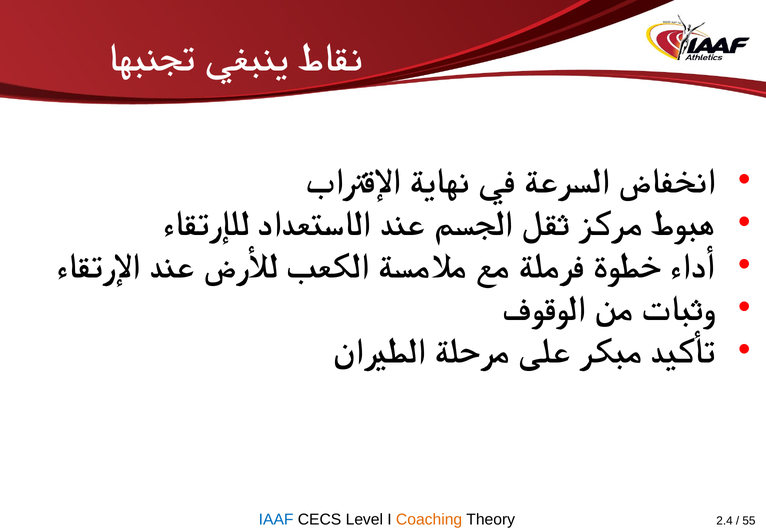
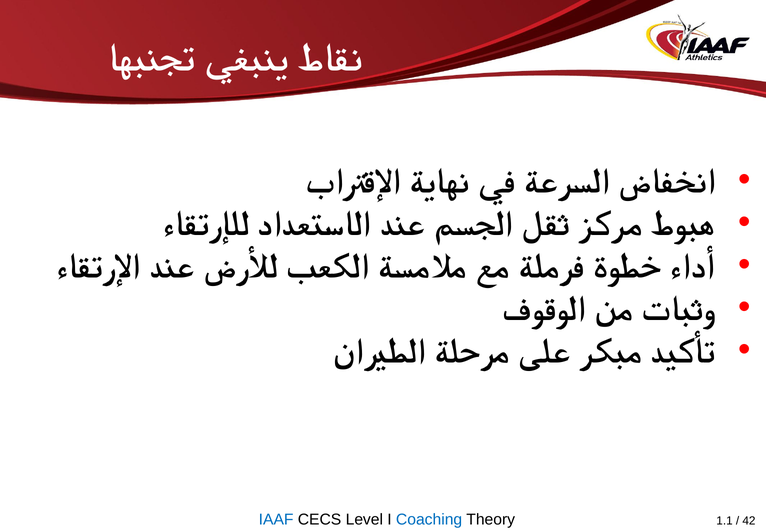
Coaching colour: orange -> blue
2.4: 2.4 -> 1.1
55: 55 -> 42
